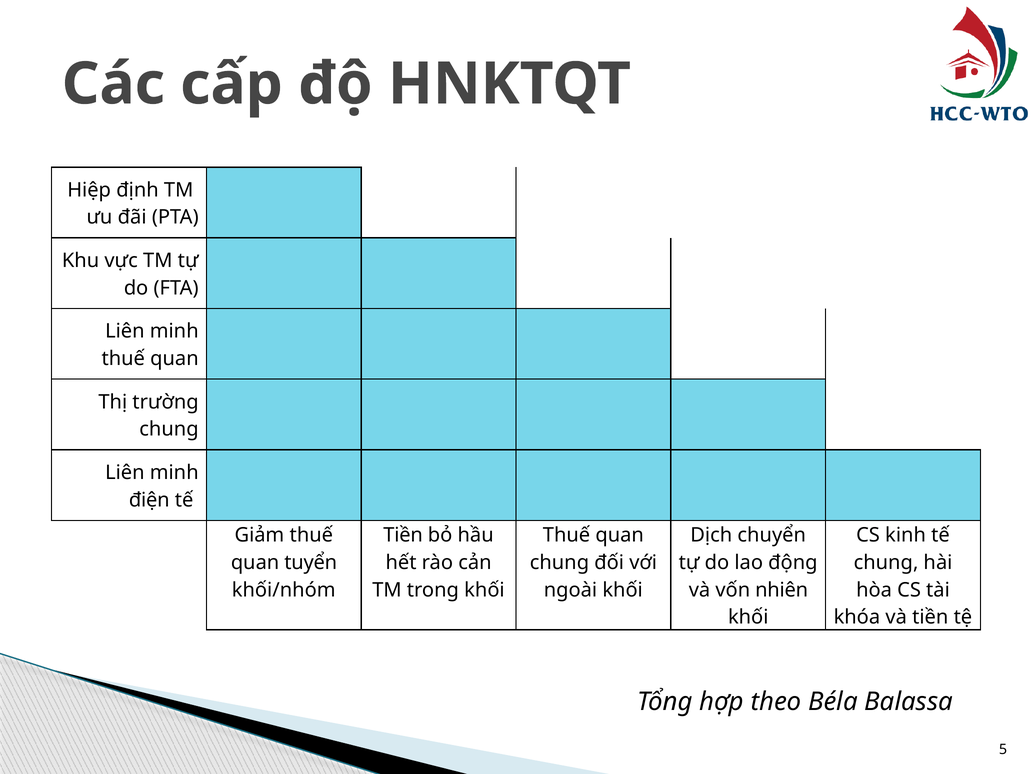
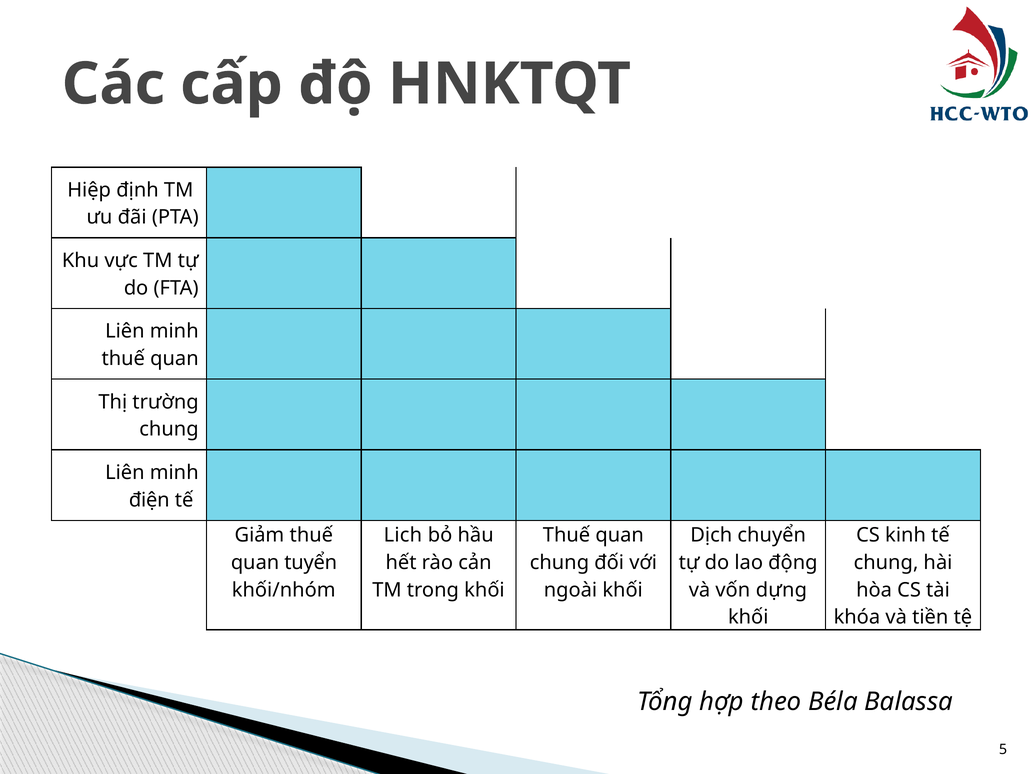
Tiền at (403, 535): Tiền -> Lich
nhiên: nhiên -> dựng
